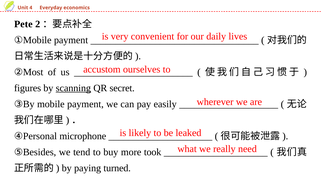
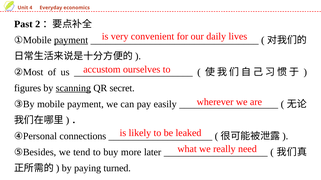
Pete: Pete -> Past
payment at (71, 40) underline: none -> present
microphone: microphone -> connections
took: took -> later
